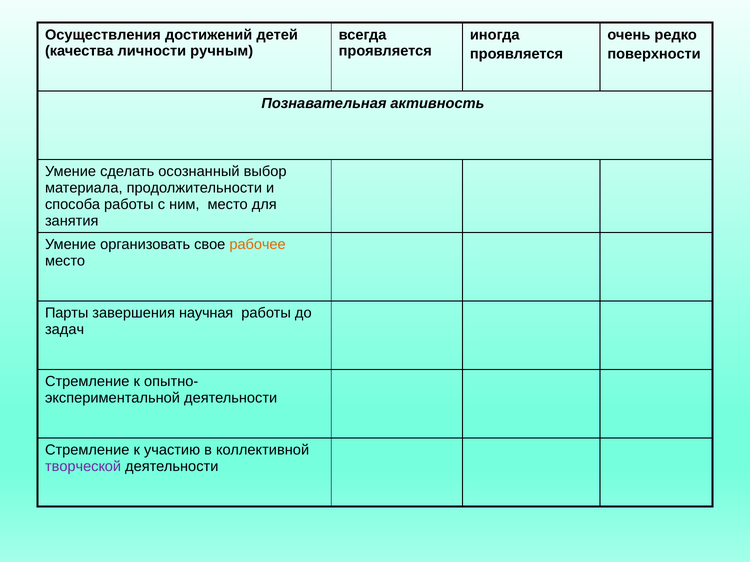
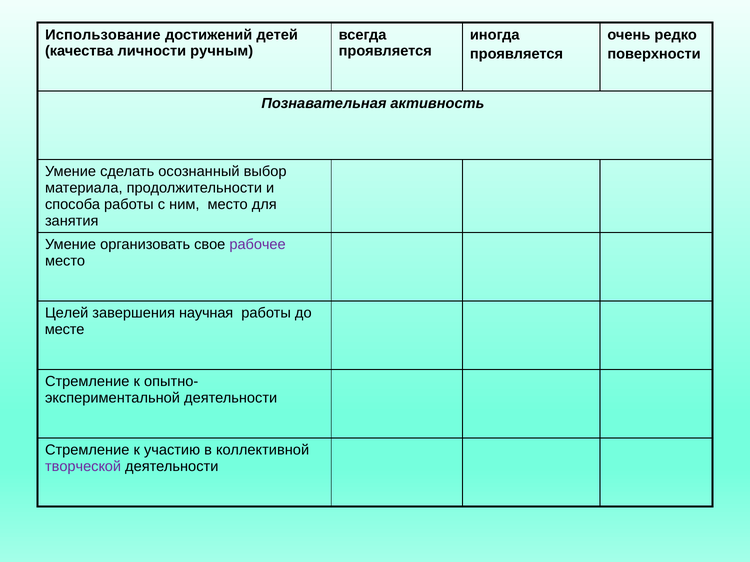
Осуществления: Осуществления -> Использование
рабочее colour: orange -> purple
Парты: Парты -> Целей
задач: задач -> месте
